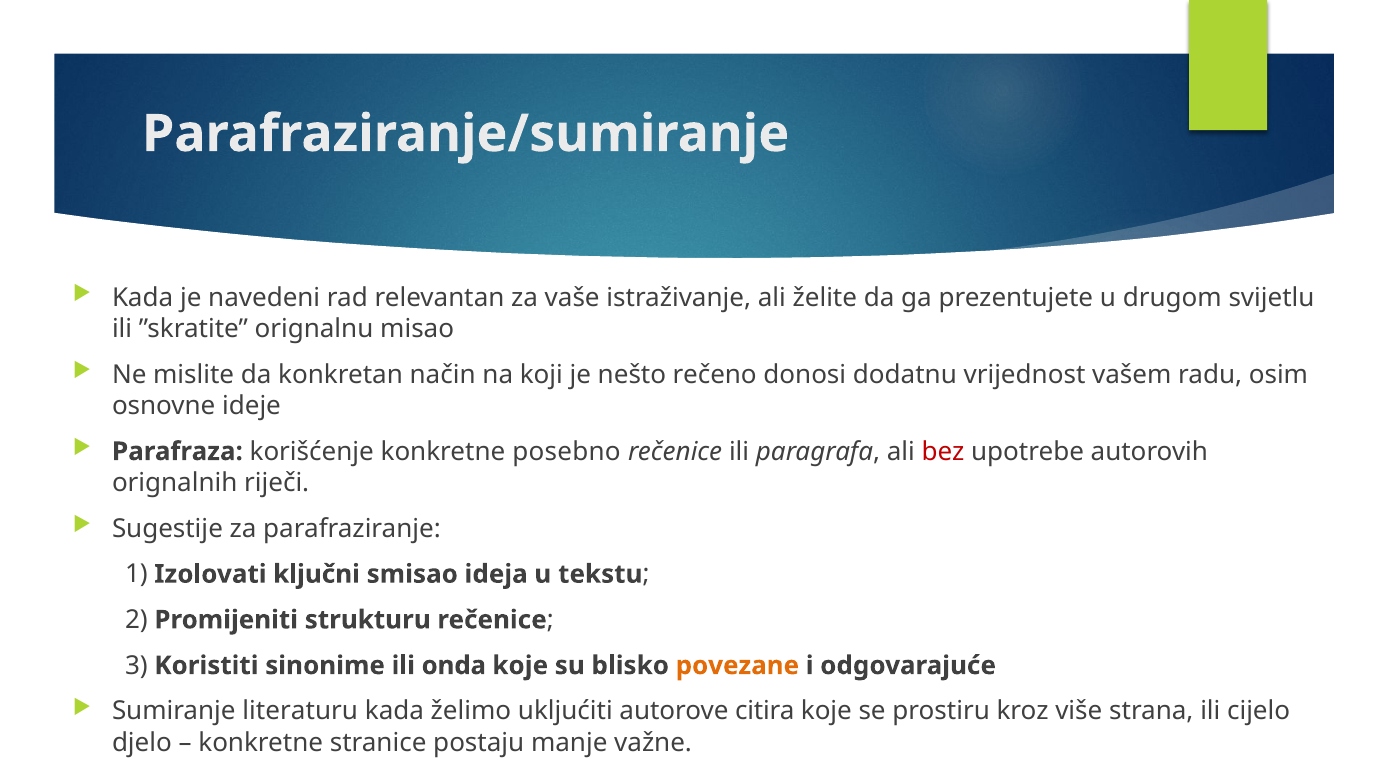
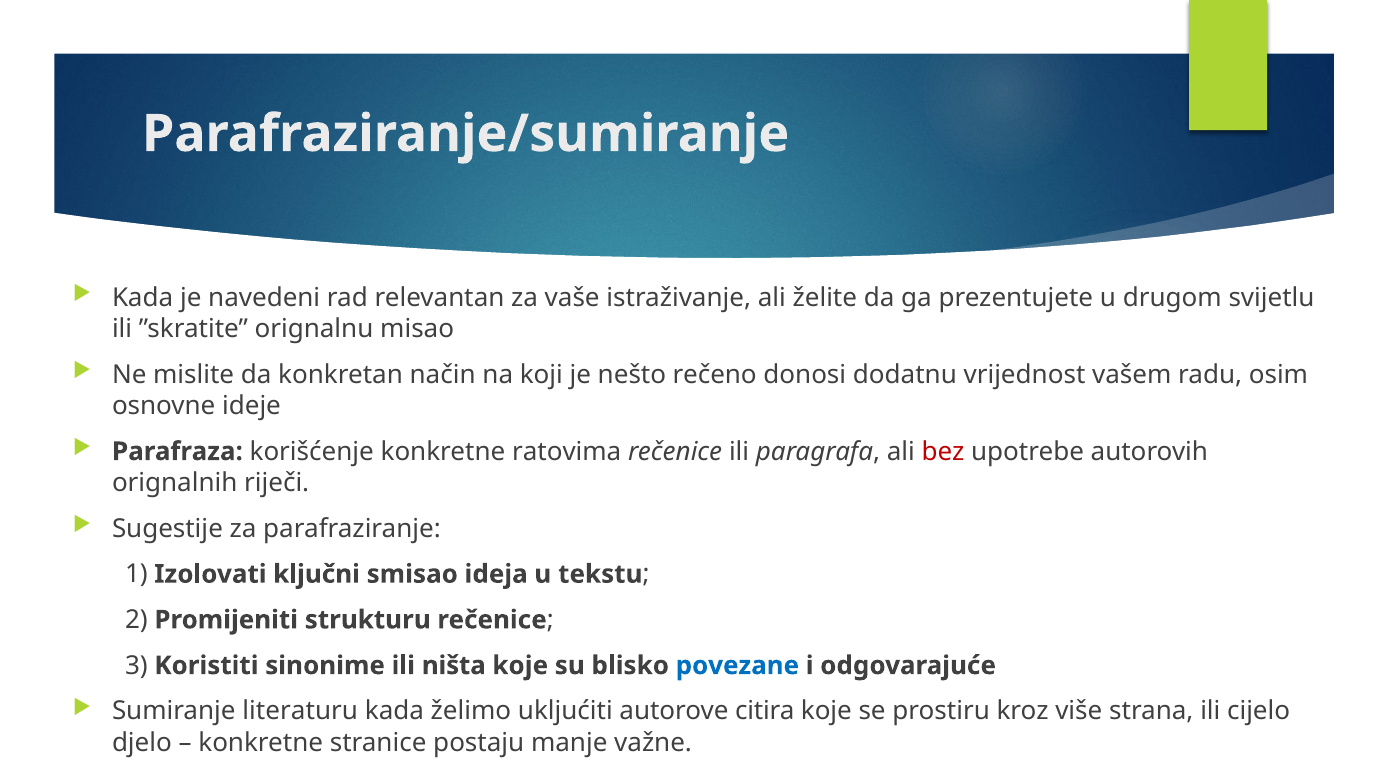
posebno: posebno -> ratovima
onda: onda -> ništa
povezane colour: orange -> blue
